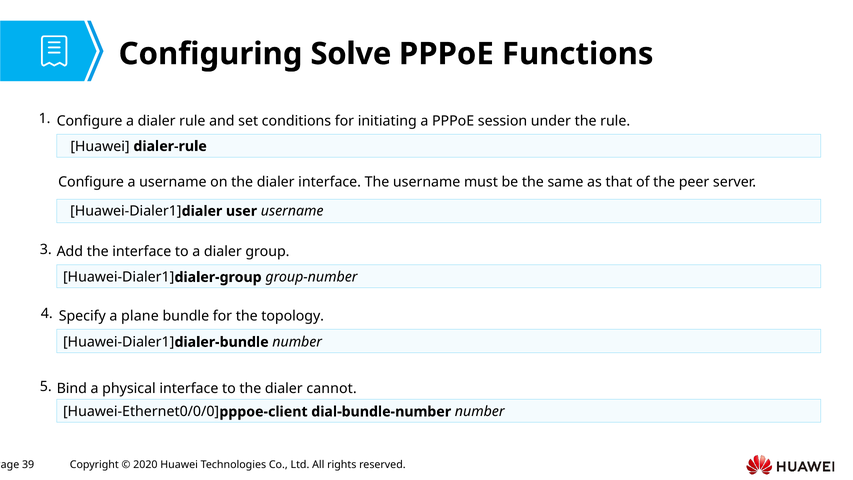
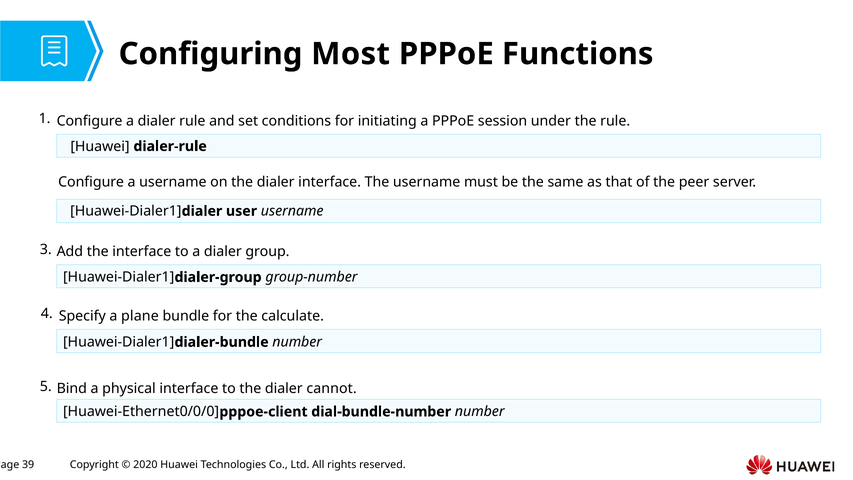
Solve: Solve -> Most
topology: topology -> calculate
